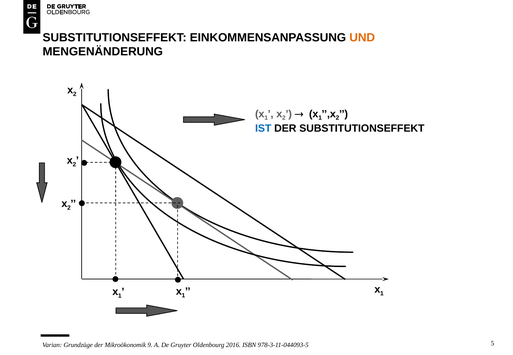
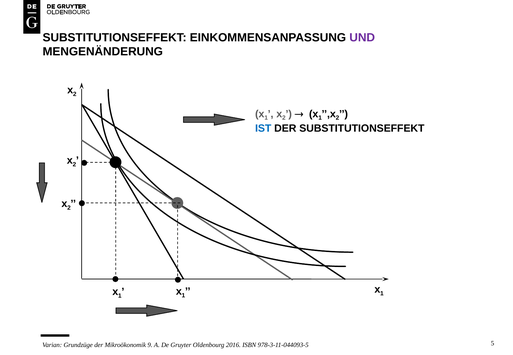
UND colour: orange -> purple
